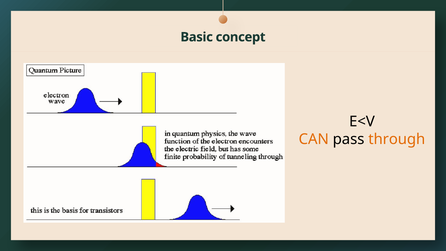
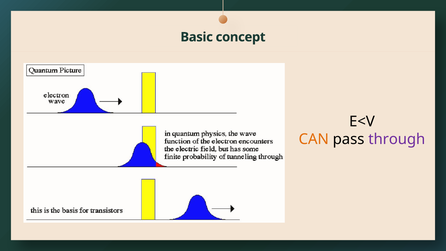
through colour: orange -> purple
